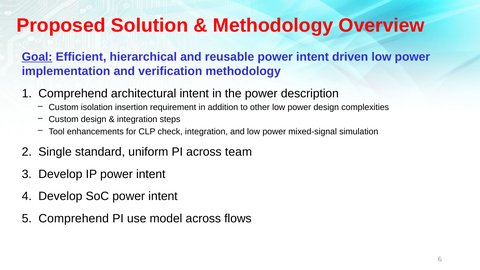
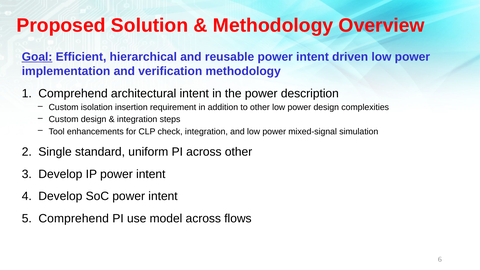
across team: team -> other
